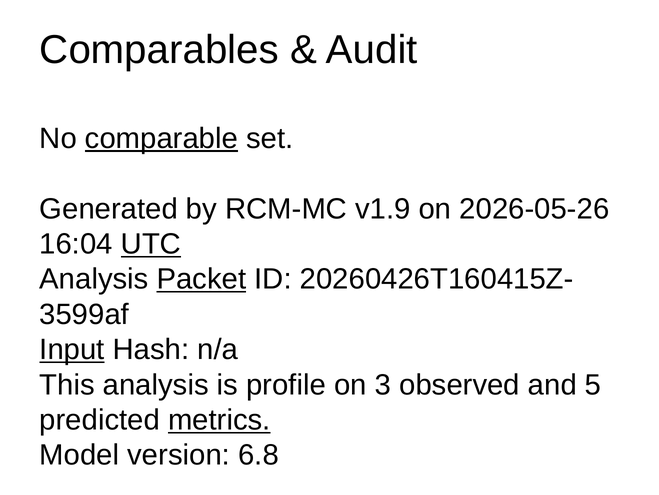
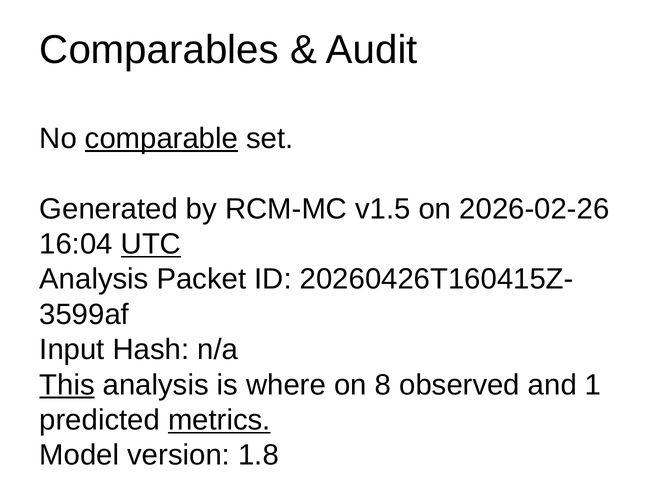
v1.9: v1.9 -> v1.5
2026-05-26: 2026-05-26 -> 2026-02-26
Packet underline: present -> none
Input underline: present -> none
This underline: none -> present
profile: profile -> where
3: 3 -> 8
5: 5 -> 1
6.8: 6.8 -> 1.8
